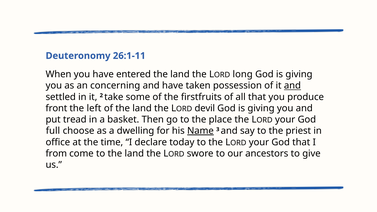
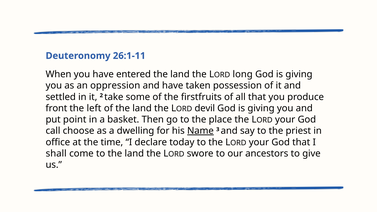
concerning: concerning -> oppression
and at (292, 86) underline: present -> none
tread: tread -> point
full: full -> call
from: from -> shall
